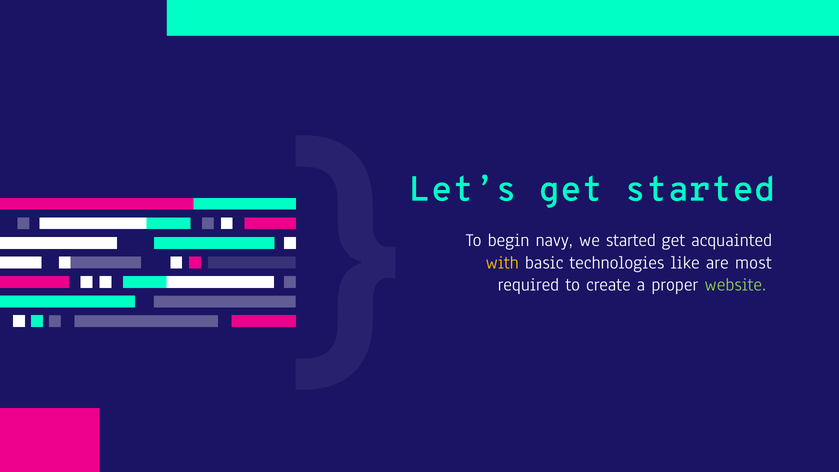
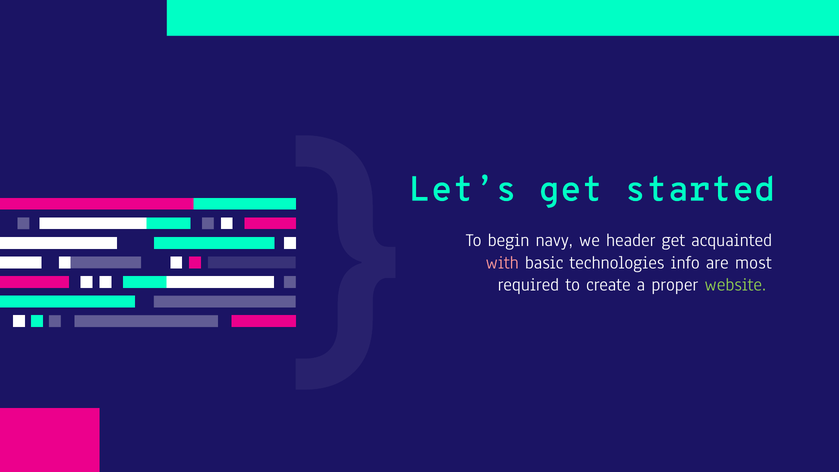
we started: started -> header
with colour: yellow -> pink
like: like -> info
